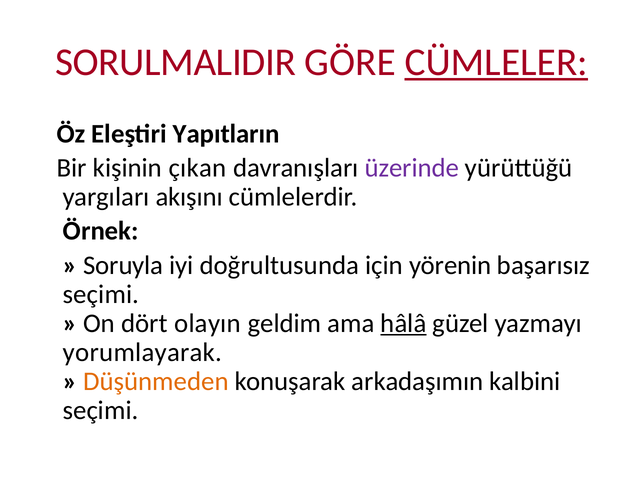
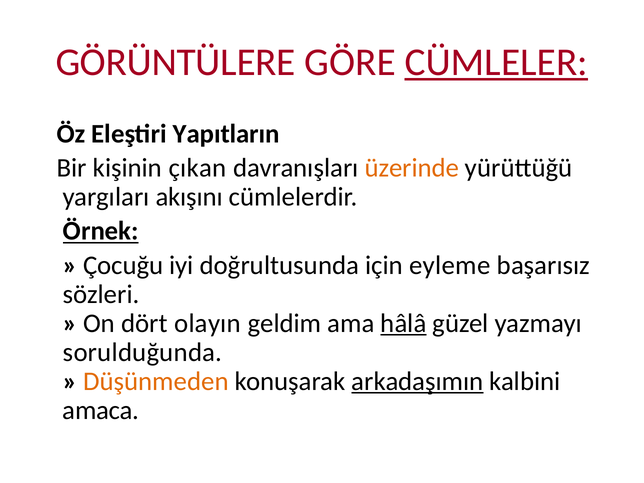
SORULMALIDIR: SORULMALIDIR -> GÖRÜNTÜLERE
üzerinde colour: purple -> orange
Örnek underline: none -> present
Soruyla: Soruyla -> Çocuğu
yörenin: yörenin -> eyleme
seçimi at (101, 294): seçimi -> sözleri
yorumlayarak: yorumlayarak -> sorulduğunda
arkadaşımın underline: none -> present
seçimi at (101, 410): seçimi -> amaca
